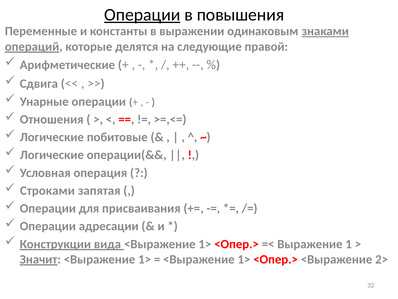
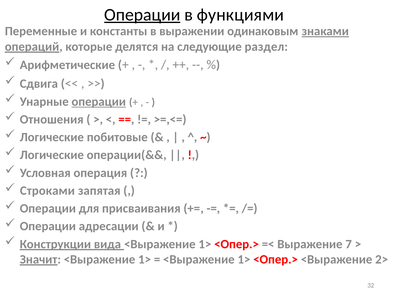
повышения: повышения -> функциями
правой: правой -> раздел
операции at (99, 101) underline: none -> present
1: 1 -> 7
